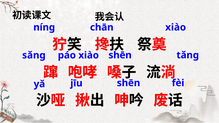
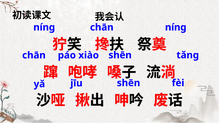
chān xiào: xiào -> nínɡ
sǎnɡ at (34, 55): sǎnɡ -> chān
